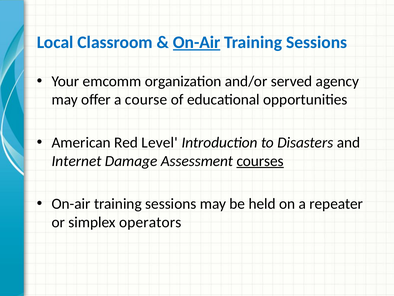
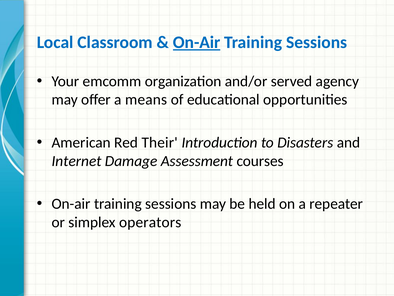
course: course -> means
Level: Level -> Their
courses underline: present -> none
